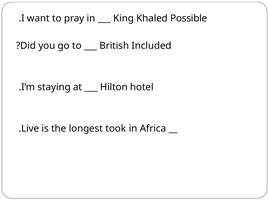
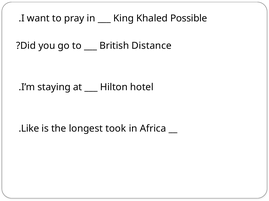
Included: Included -> Distance
Live: Live -> Like
